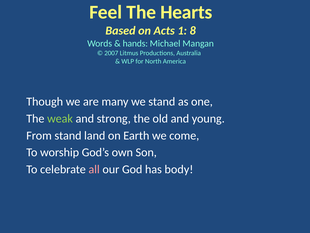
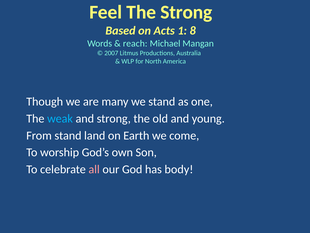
The Hearts: Hearts -> Strong
hands: hands -> reach
weak colour: light green -> light blue
